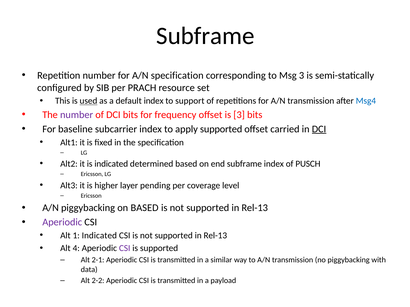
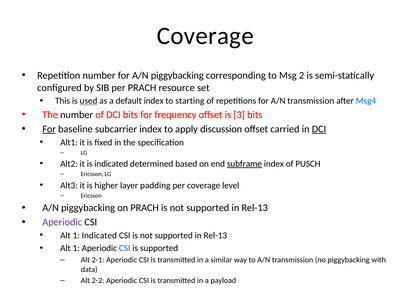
Subframe at (205, 36): Subframe -> Coverage
for A/N specification: specification -> piggybacking
Msg 3: 3 -> 2
support: support -> starting
number at (77, 115) colour: purple -> black
For at (49, 129) underline: none -> present
apply supported: supported -> discussion
subframe at (244, 164) underline: none -> present
pending: pending -> padding
on BASED: BASED -> PRACH
4 at (76, 249): 4 -> 1
CSI at (125, 249) colour: purple -> blue
